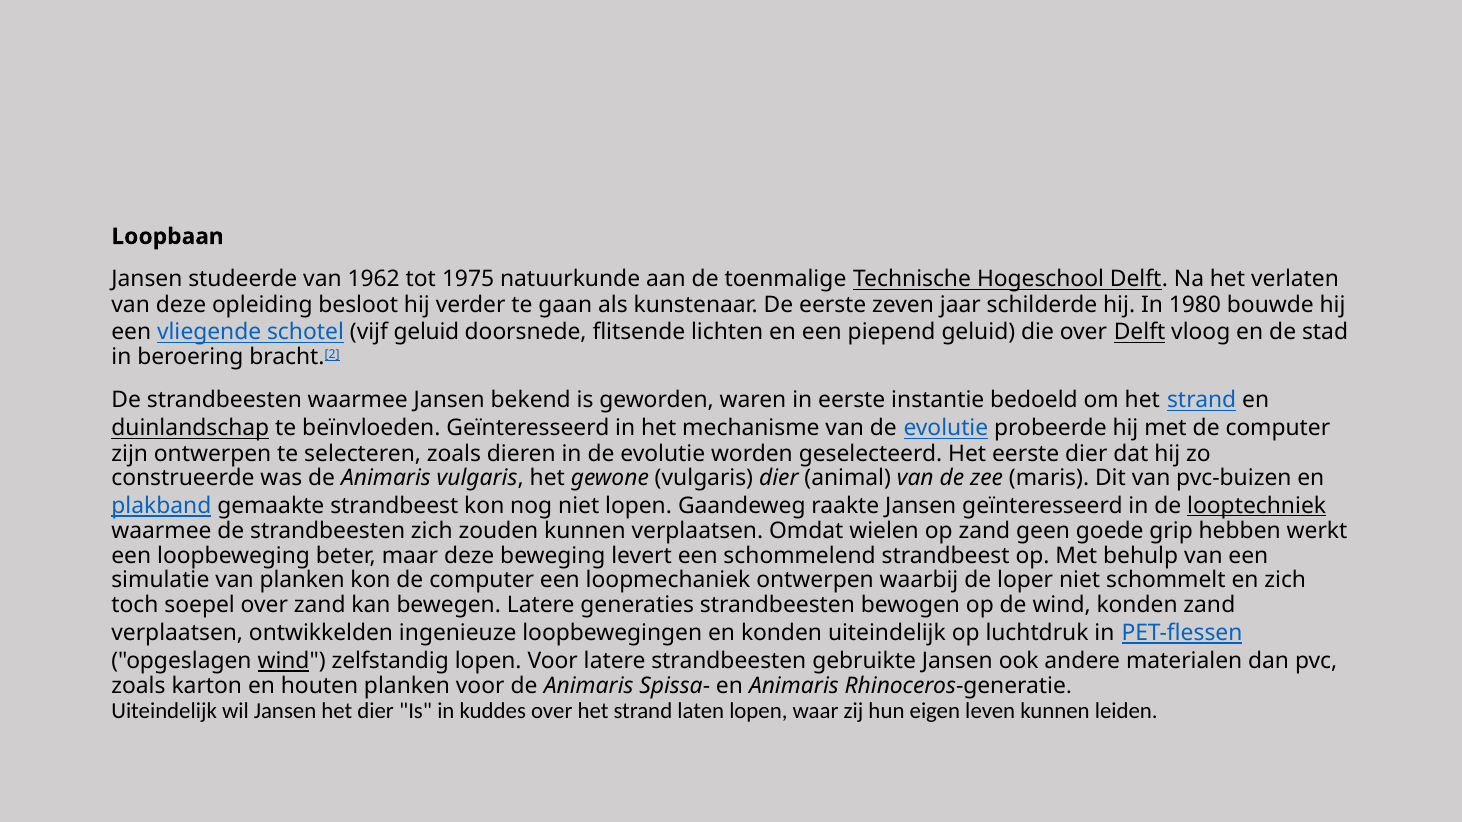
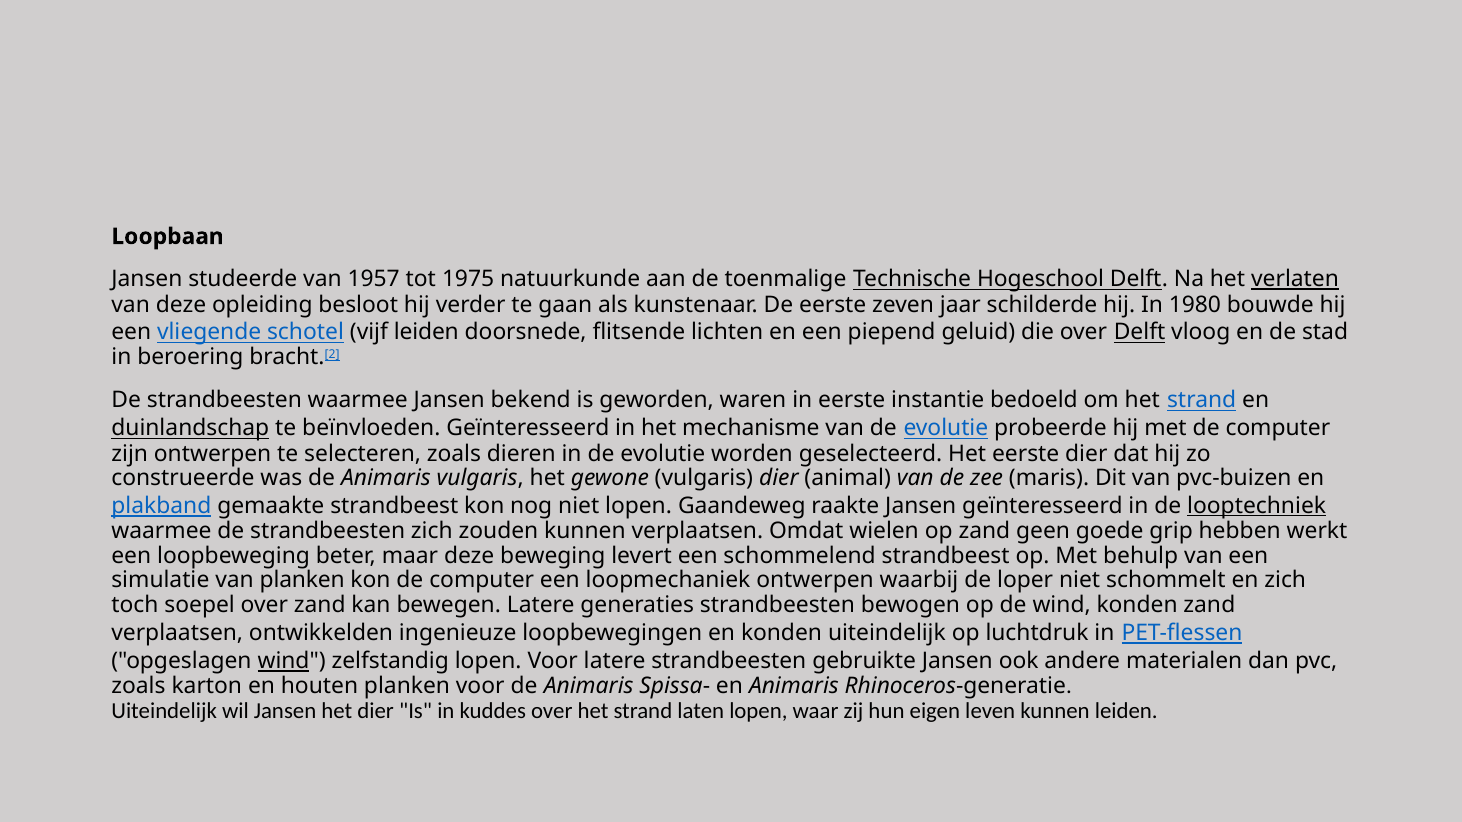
1962: 1962 -> 1957
verlaten underline: none -> present
vijf geluid: geluid -> leiden
